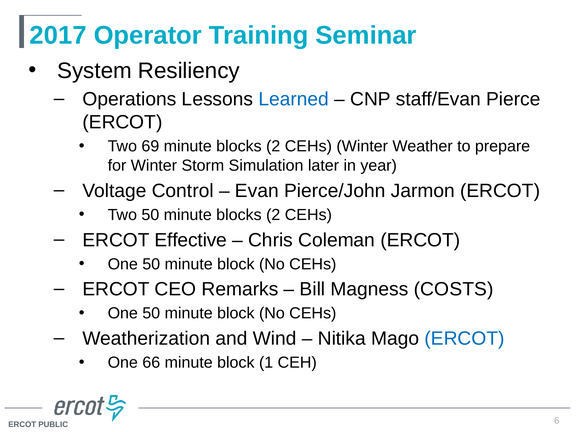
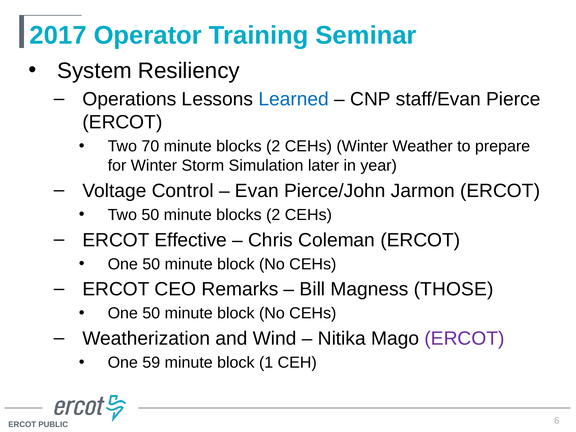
69: 69 -> 70
COSTS: COSTS -> THOSE
ERCOT at (464, 339) colour: blue -> purple
66: 66 -> 59
